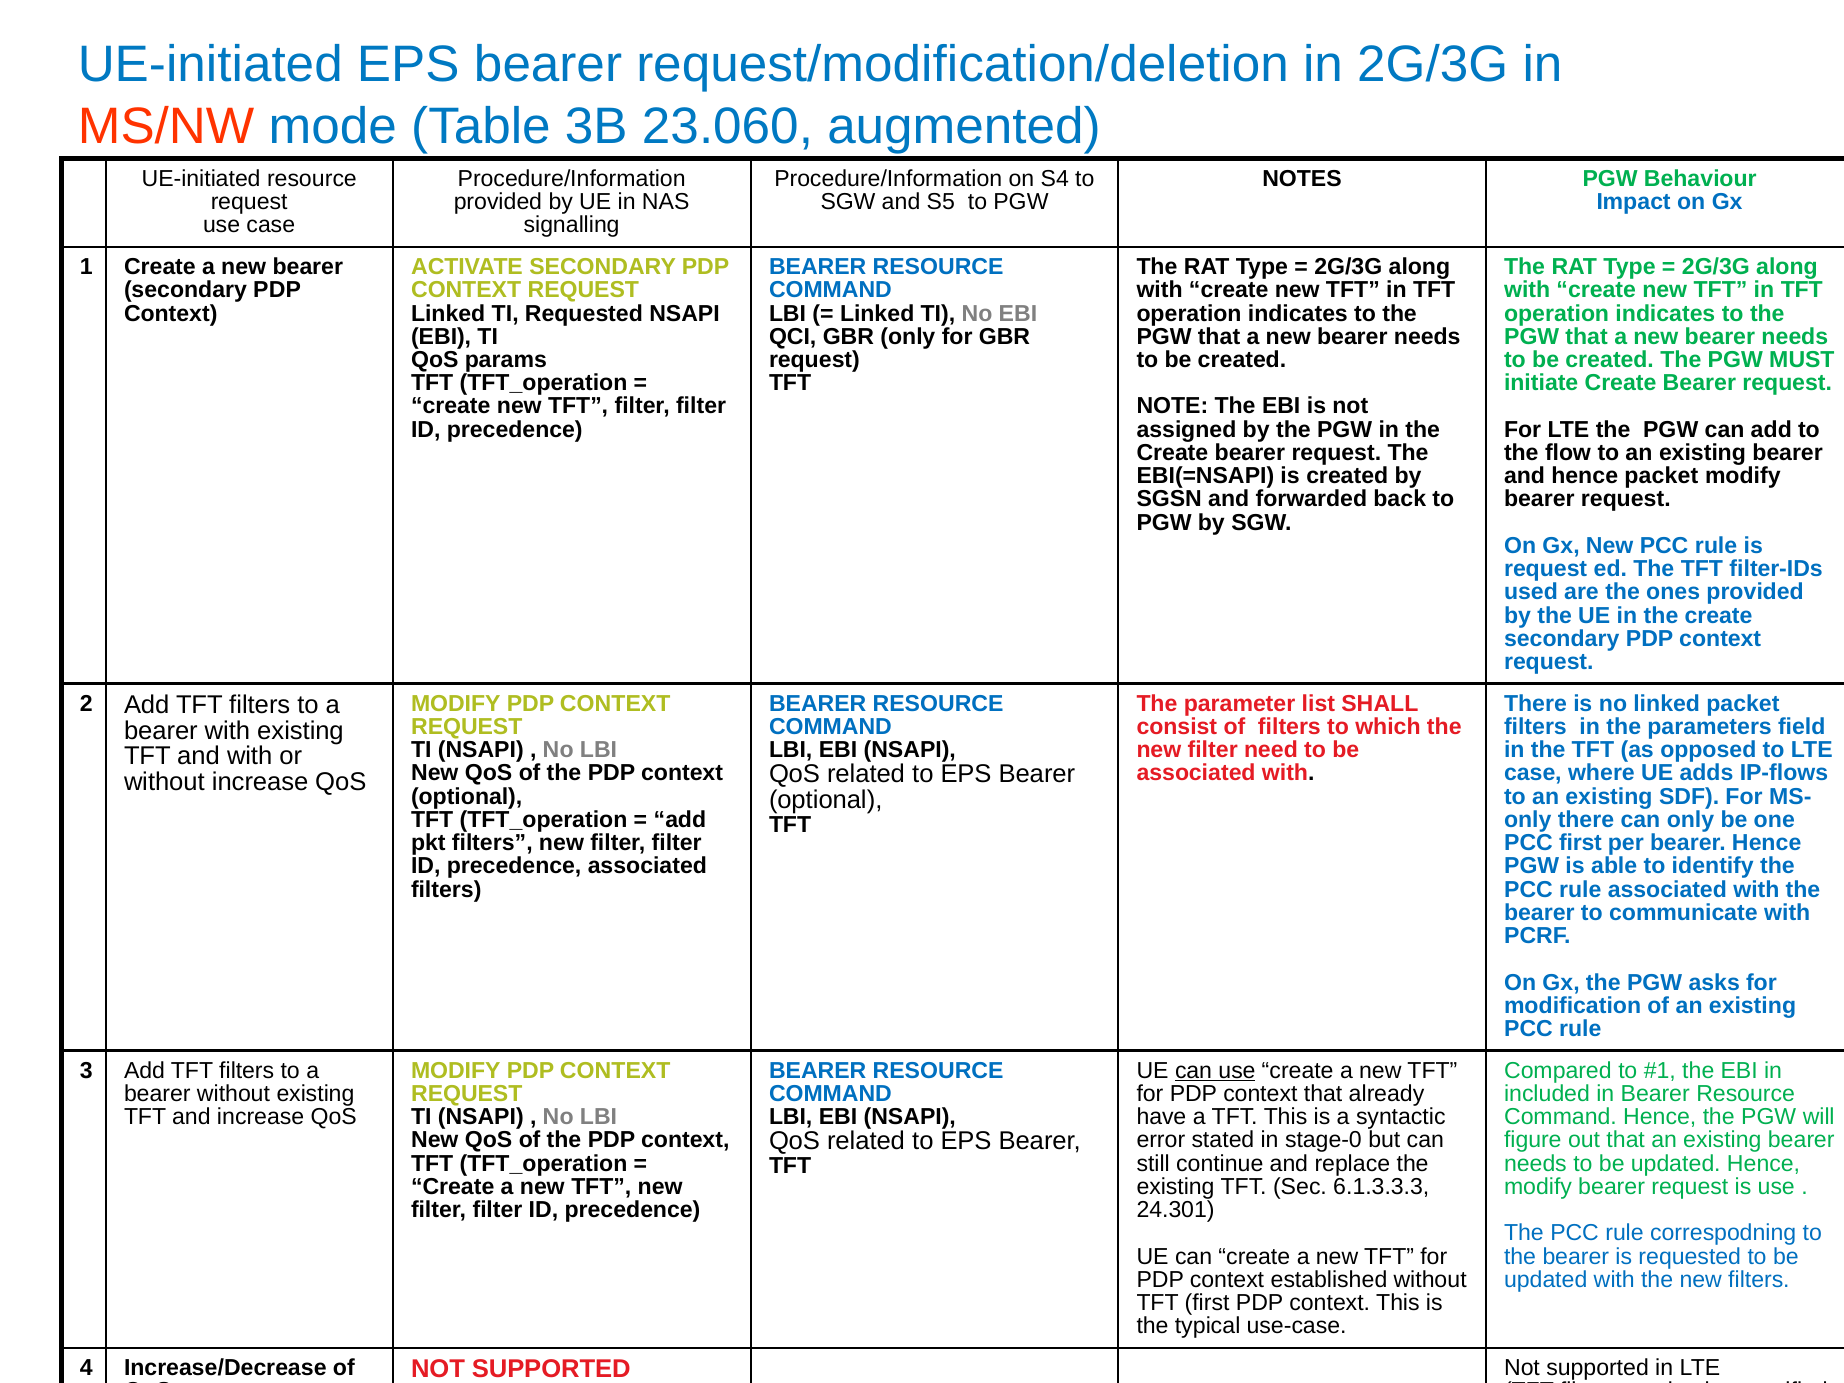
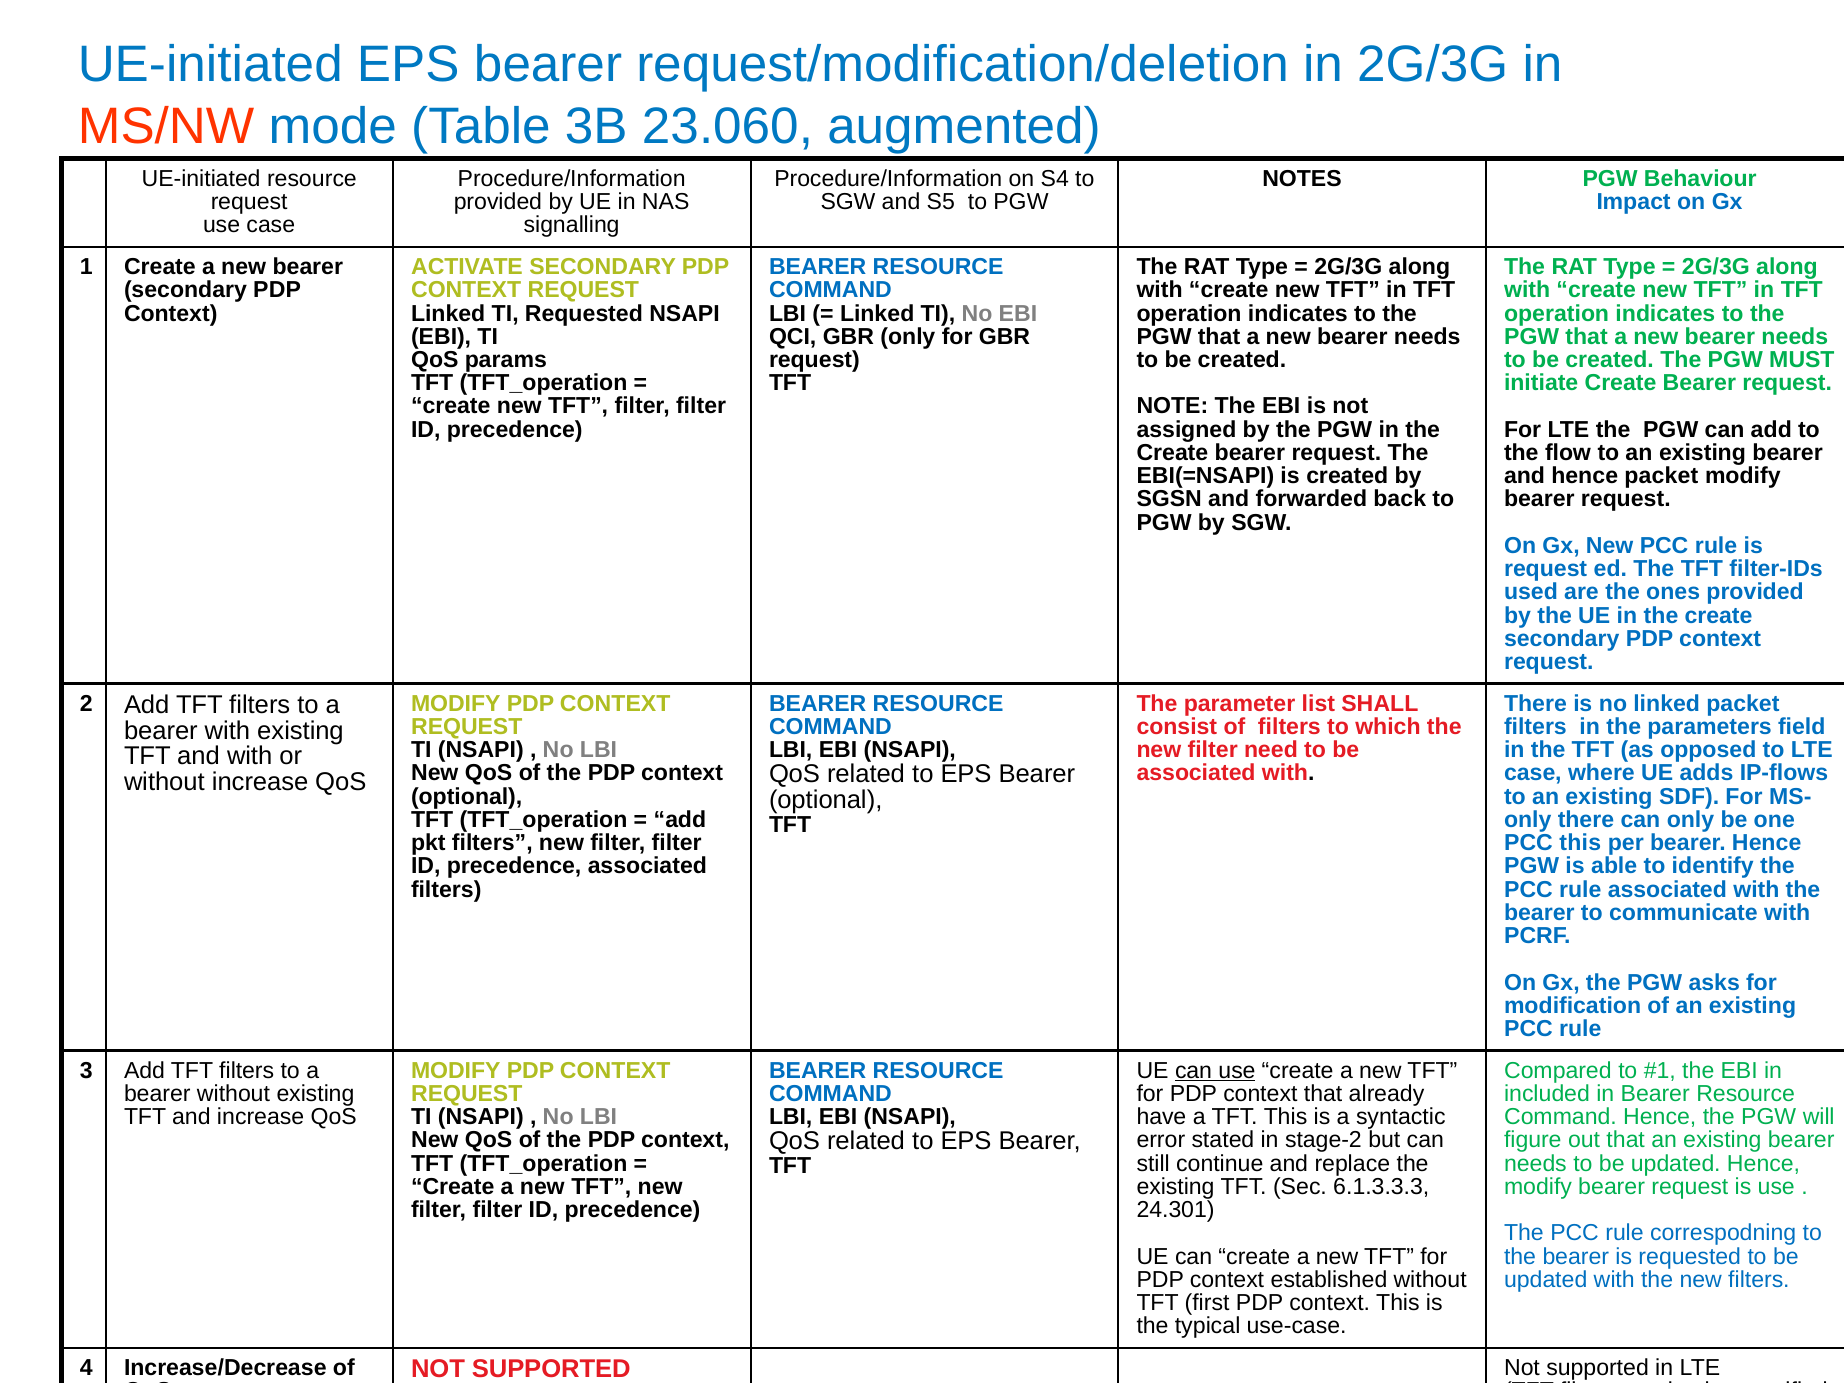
PCC first: first -> this
stage-0: stage-0 -> stage-2
